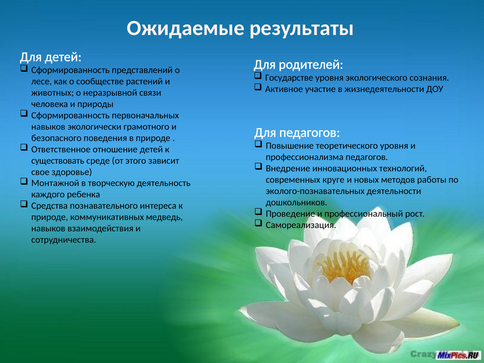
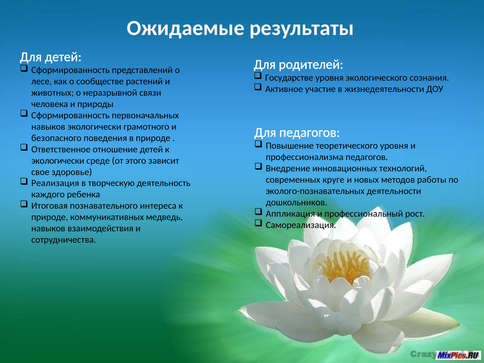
существовать at (58, 161): существовать -> экологически
Монтажной: Монтажной -> Реализация
Средства: Средства -> Итоговая
Проведение: Проведение -> Аппликация
